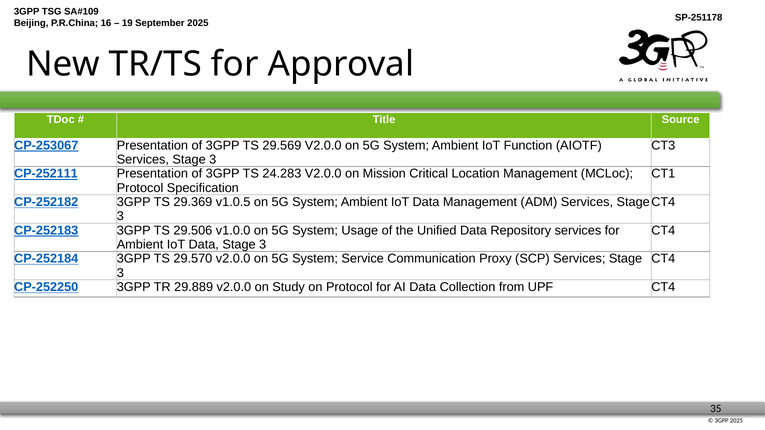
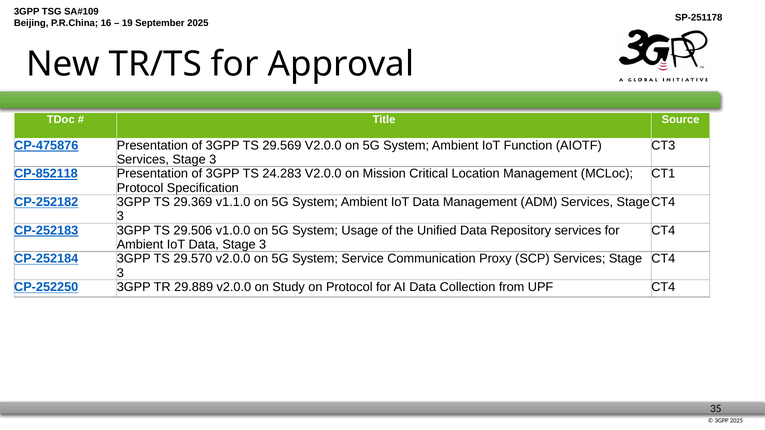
CP-253067: CP-253067 -> CP-475876
CP-252111: CP-252111 -> CP-852118
v1.0.5: v1.0.5 -> v1.1.0
